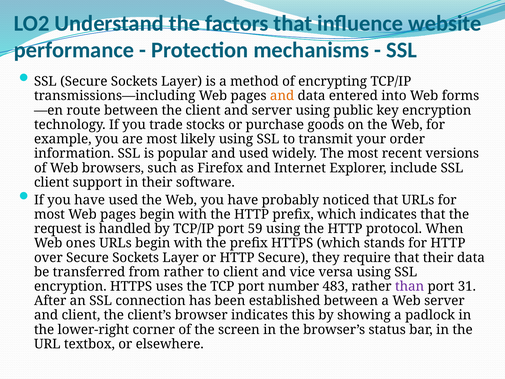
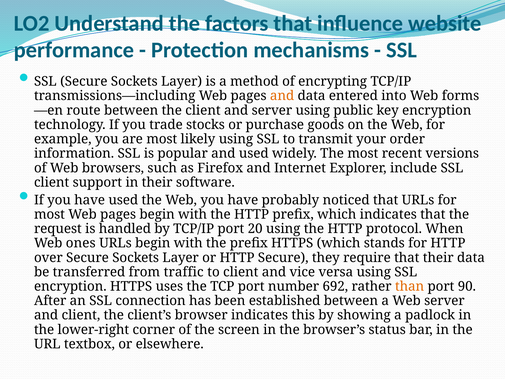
59: 59 -> 20
from rather: rather -> traffic
483: 483 -> 692
than colour: purple -> orange
31: 31 -> 90
